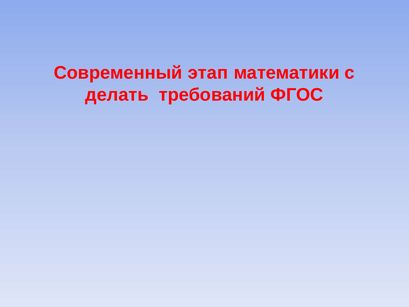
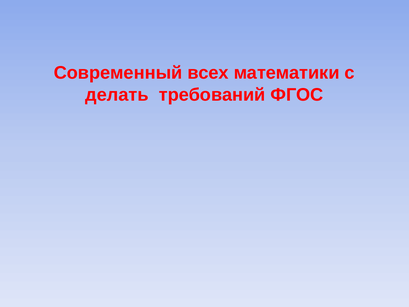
этап: этап -> всех
